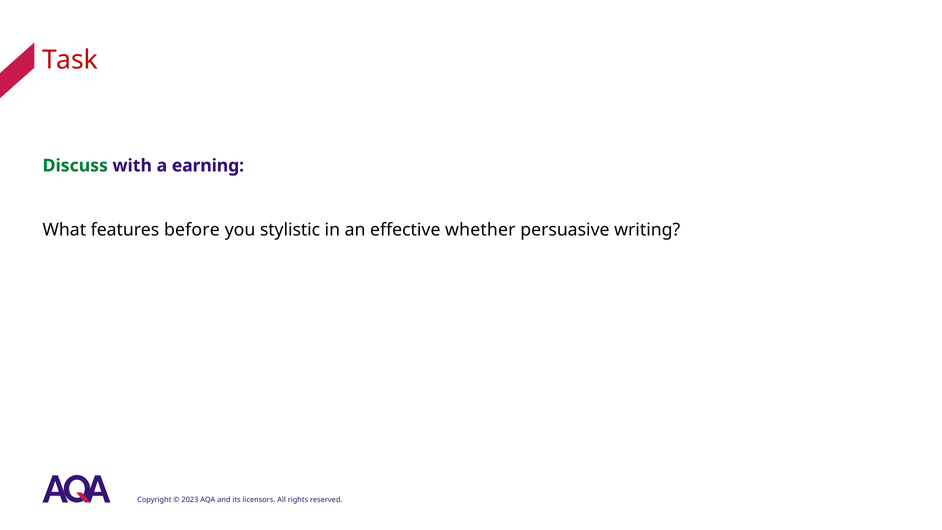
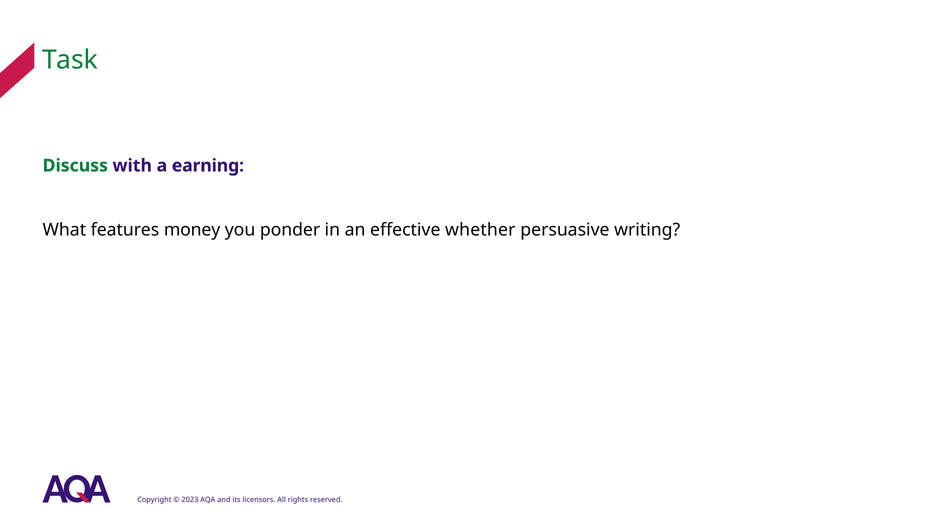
Task colour: red -> green
before: before -> money
stylistic: stylistic -> ponder
